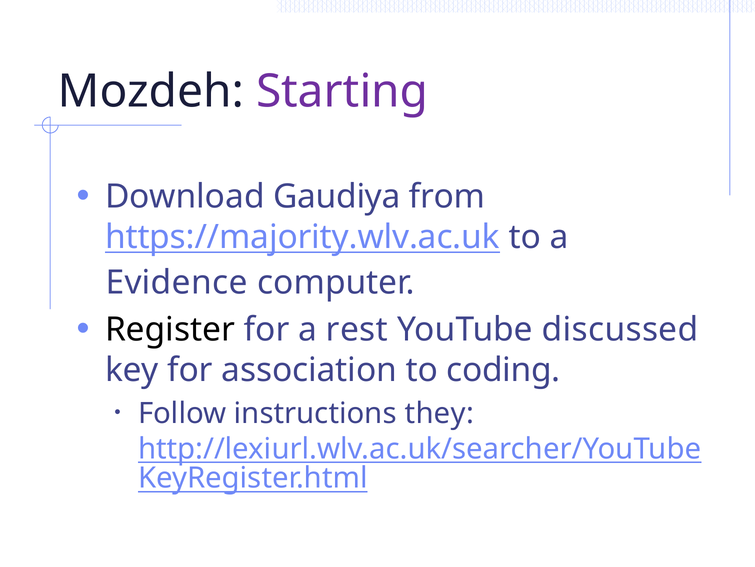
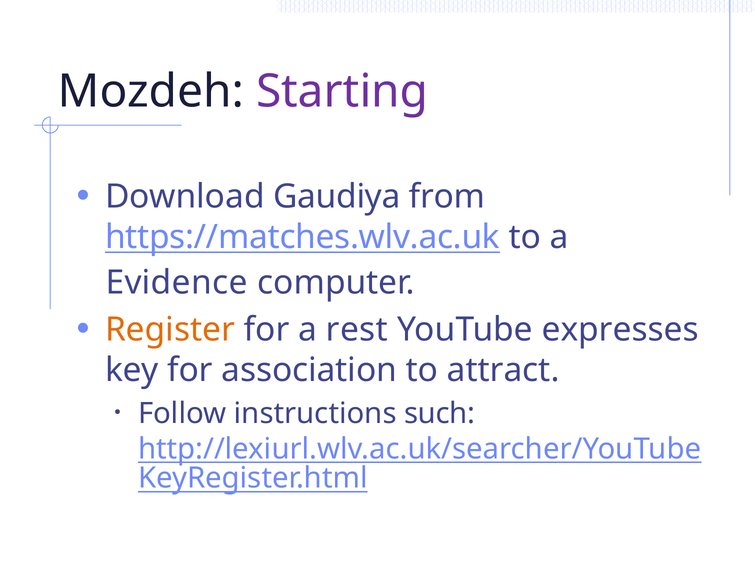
https://majority.wlv.ac.uk: https://majority.wlv.ac.uk -> https://matches.wlv.ac.uk
Register colour: black -> orange
discussed: discussed -> expresses
coding: coding -> attract
they: they -> such
